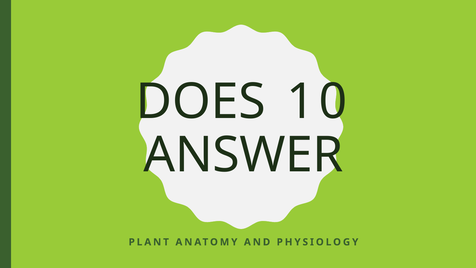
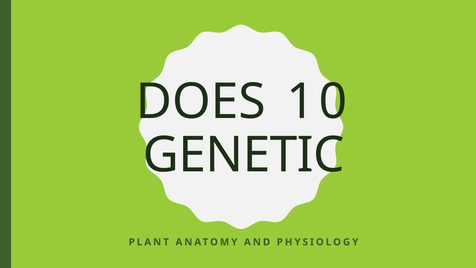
ANSWER: ANSWER -> GENETIC
